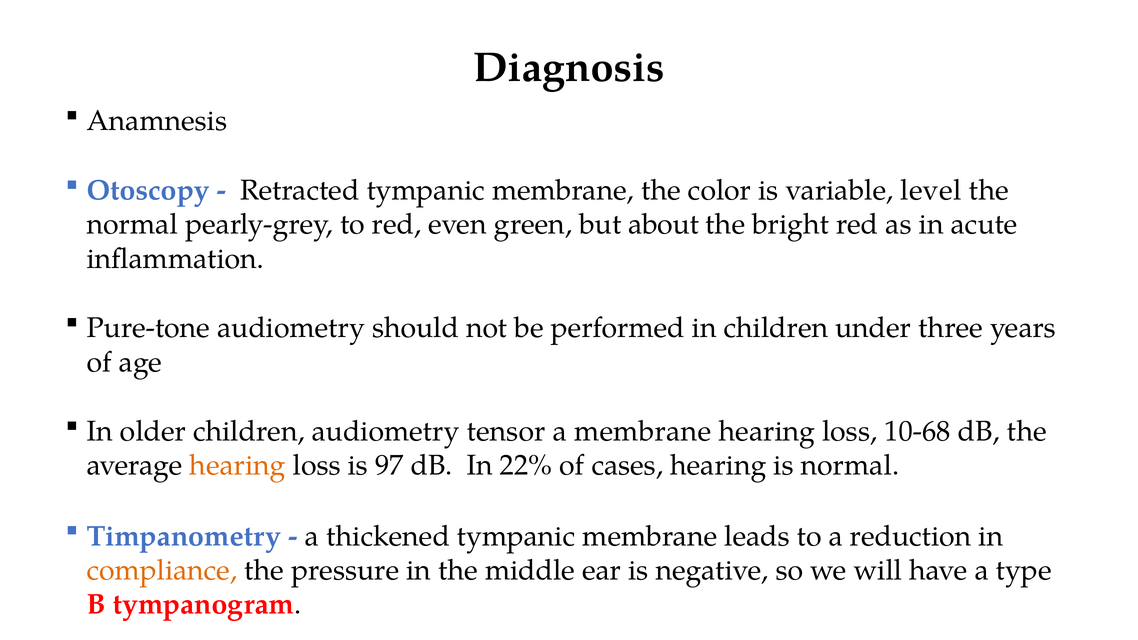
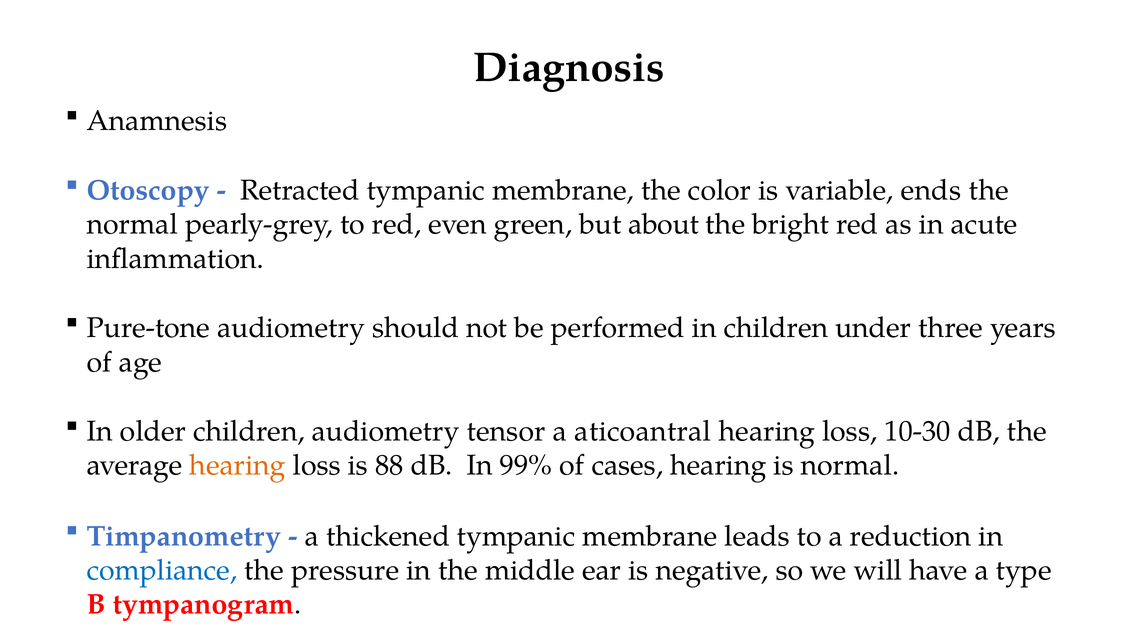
level: level -> ends
a membrane: membrane -> aticoantral
10-68: 10-68 -> 10-30
97: 97 -> 88
22%: 22% -> 99%
compliance colour: orange -> blue
